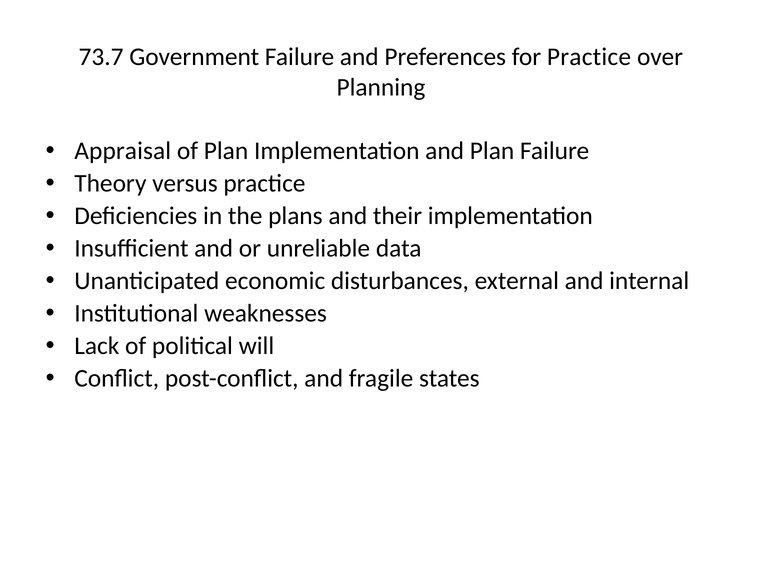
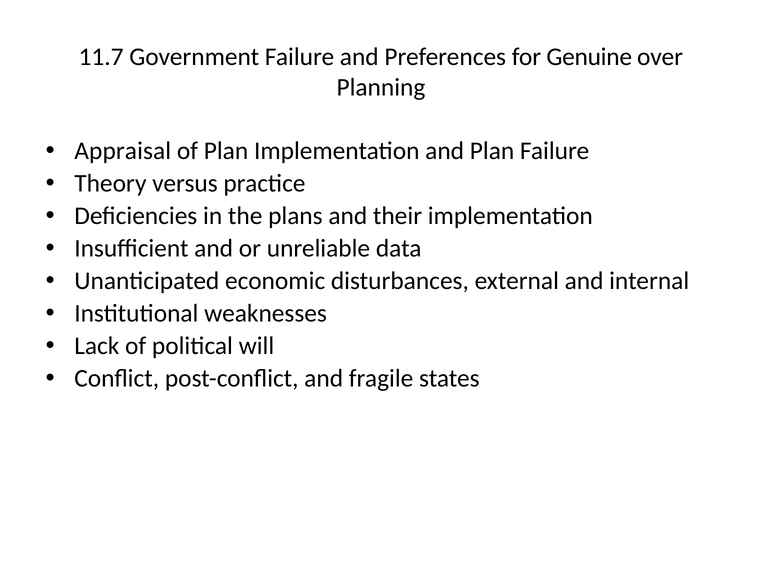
73.7: 73.7 -> 11.7
for Practice: Practice -> Genuine
